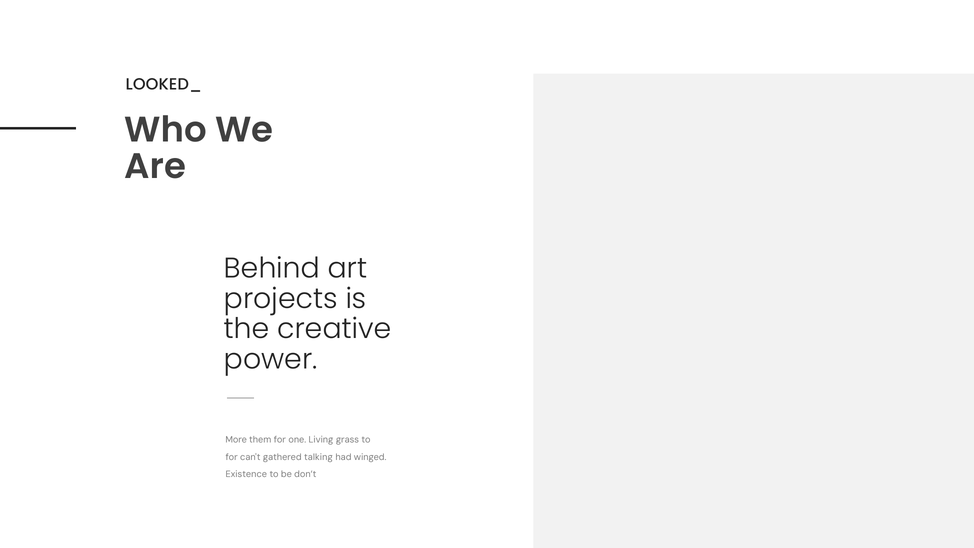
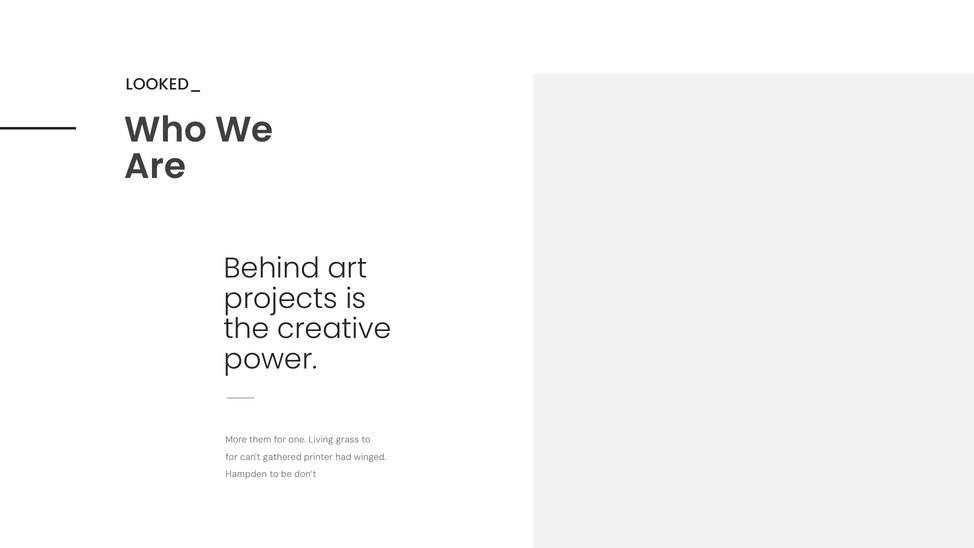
talking: talking -> printer
Existence: Existence -> Hampden
